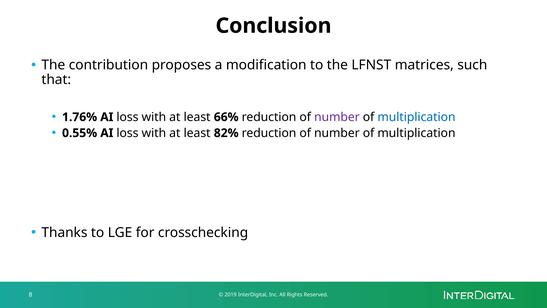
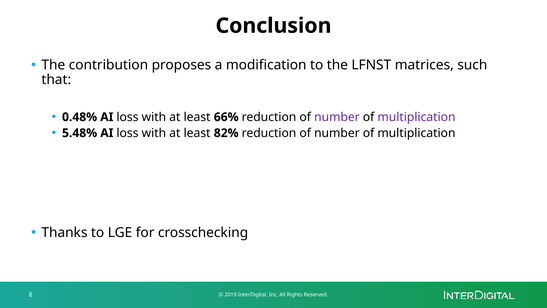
1.76%: 1.76% -> 0.48%
multiplication at (416, 117) colour: blue -> purple
0.55%: 0.55% -> 5.48%
